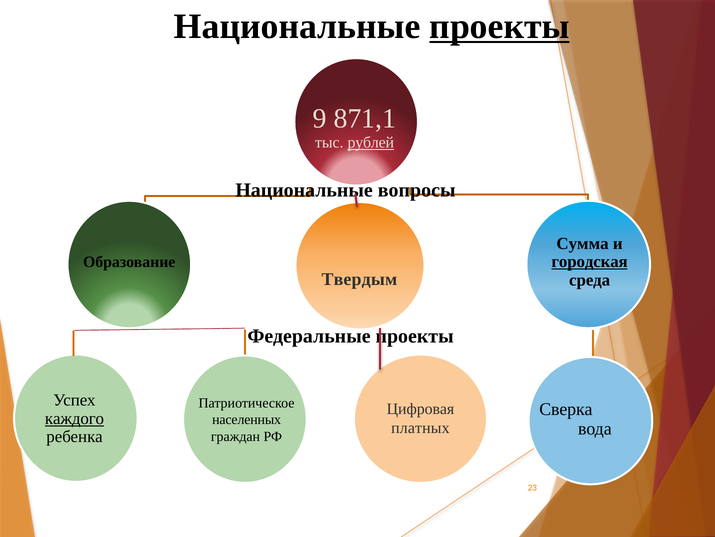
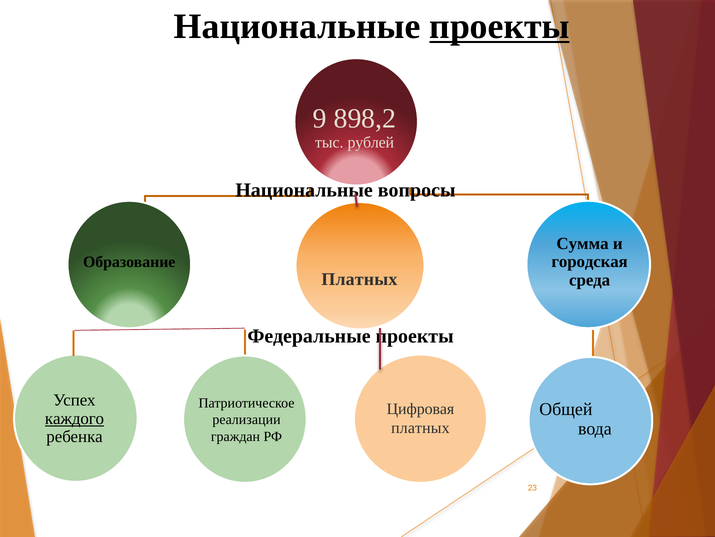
871,1: 871,1 -> 898,2
рублей underline: present -> none
городская underline: present -> none
Твердым at (359, 279): Твердым -> Платных
Сверка: Сверка -> Общей
населенных: населенных -> реализации
